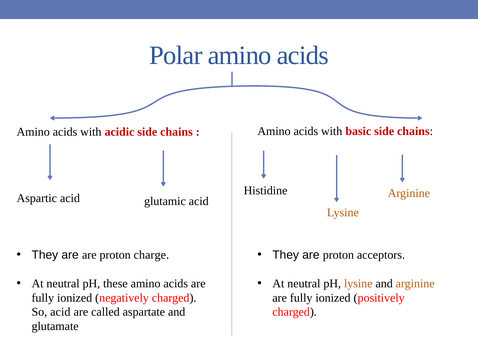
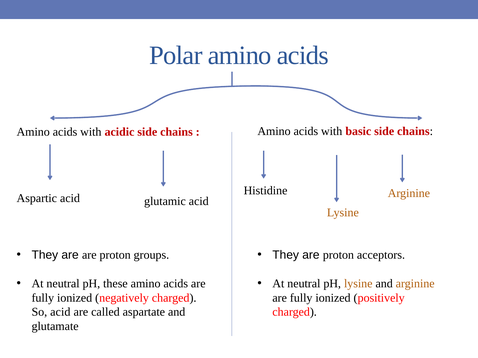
charge: charge -> groups
